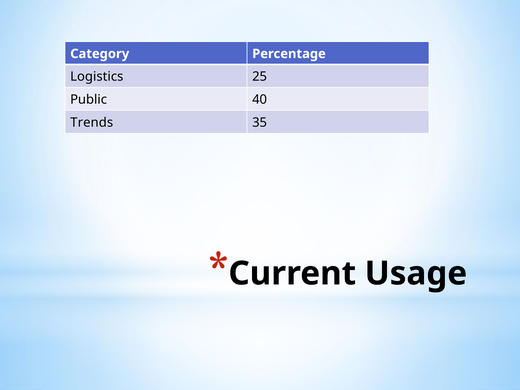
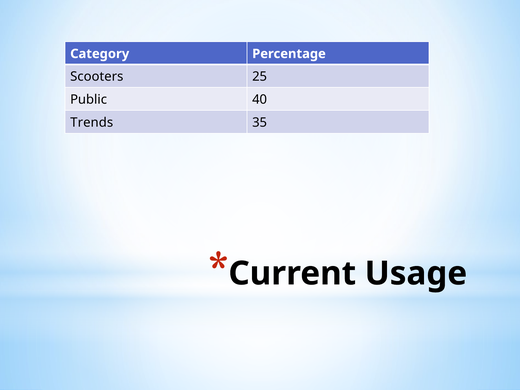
Logistics: Logistics -> Scooters
